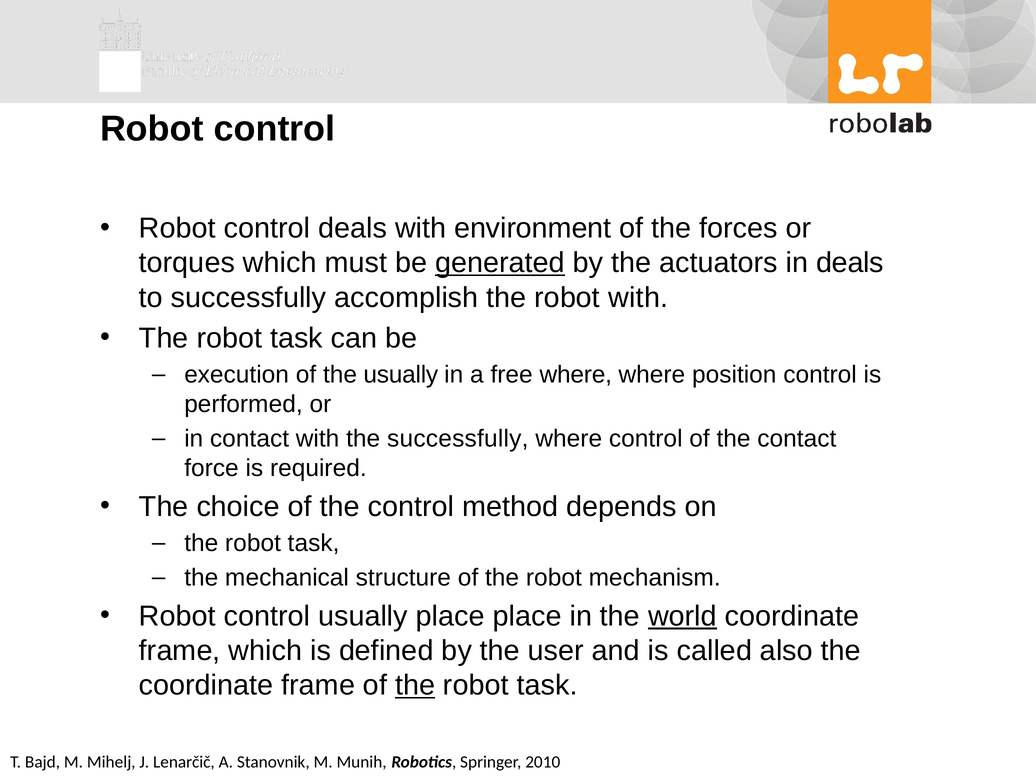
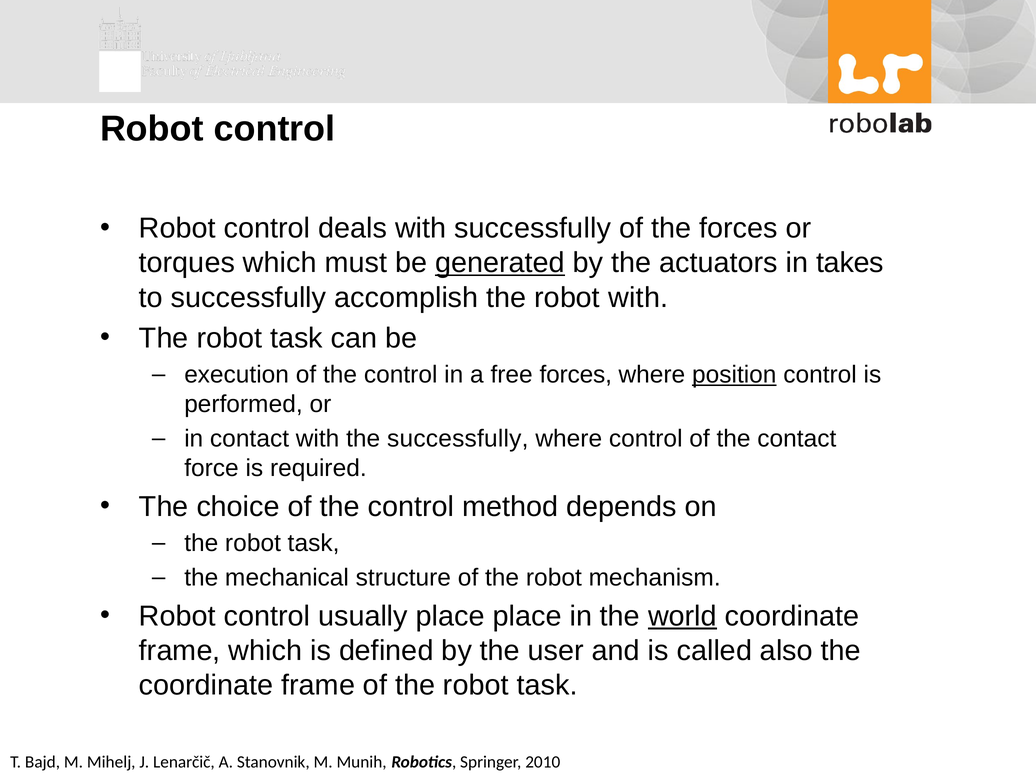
with environment: environment -> successfully
in deals: deals -> takes
execution of the usually: usually -> control
free where: where -> forces
position underline: none -> present
the at (415, 685) underline: present -> none
